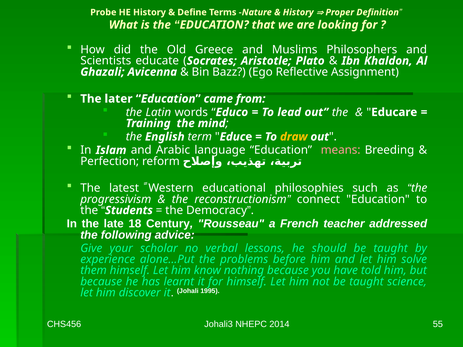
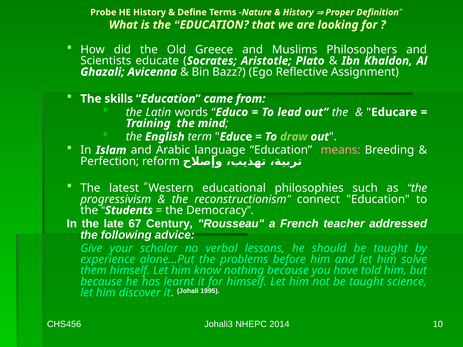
later: later -> skills
draw colour: yellow -> light green
18: 18 -> 67
55: 55 -> 10
